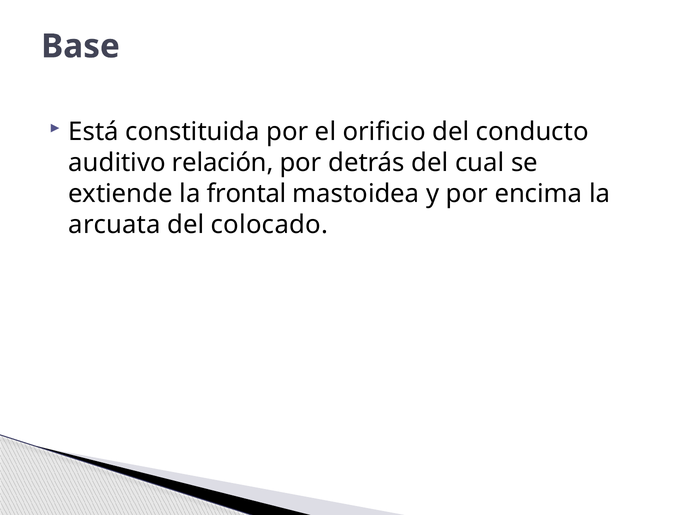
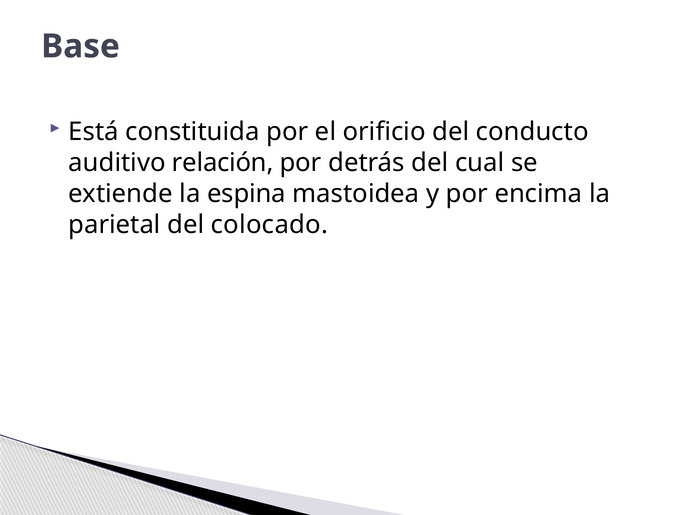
frontal: frontal -> espina
arcuata: arcuata -> parietal
